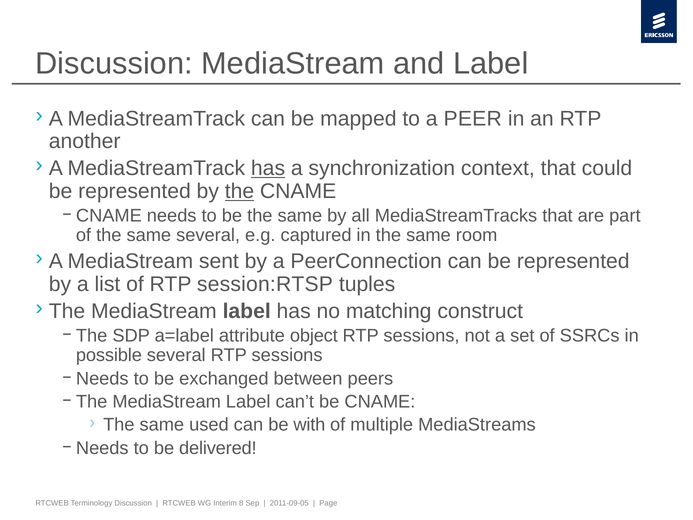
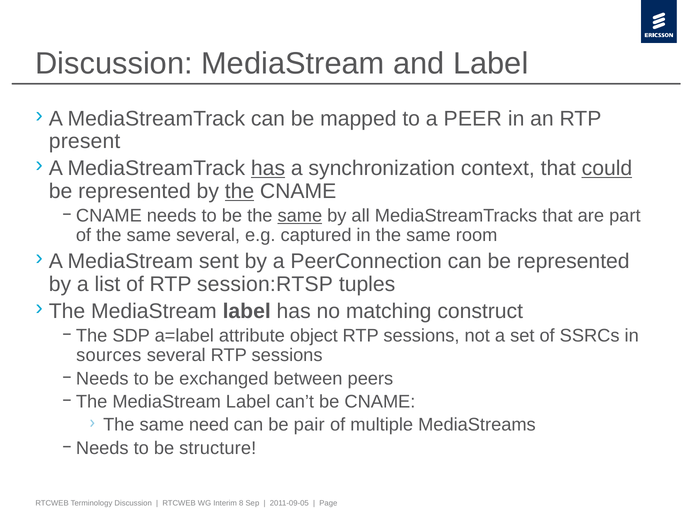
another: another -> present
could underline: none -> present
same at (300, 216) underline: none -> present
possible: possible -> sources
used: used -> need
with: with -> pair
delivered: delivered -> structure
